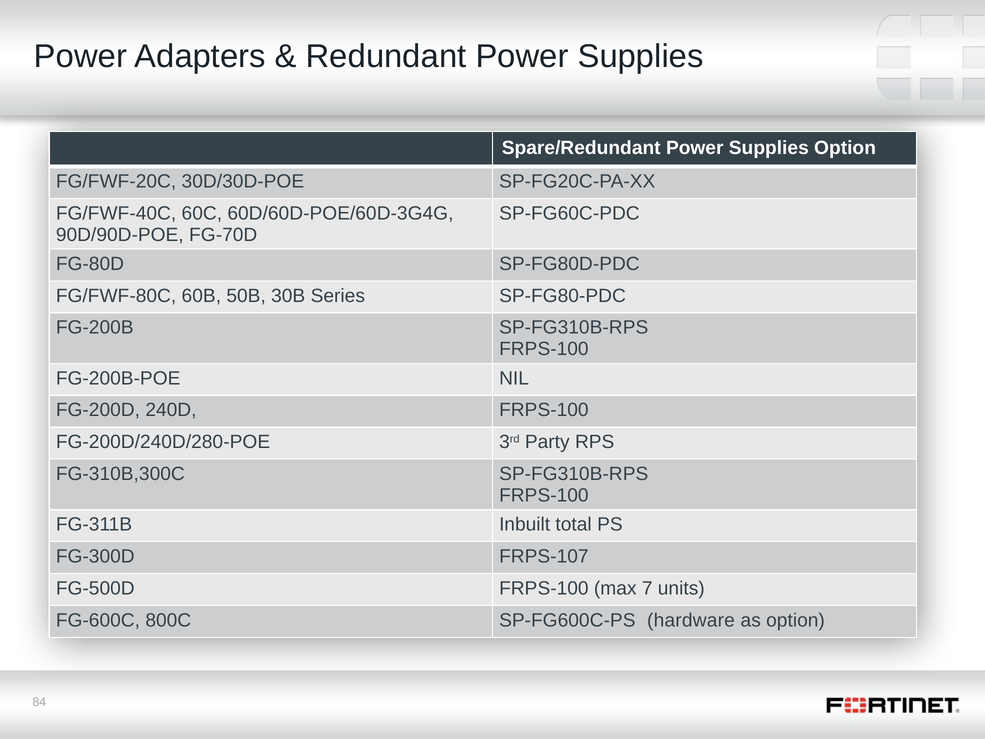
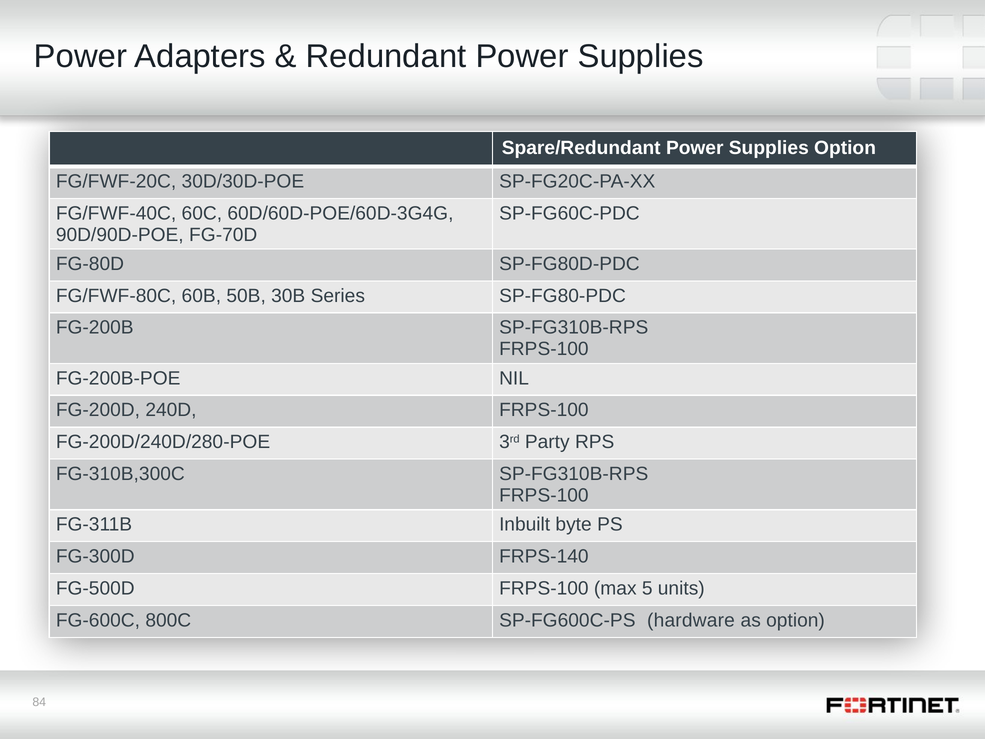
total: total -> byte
FRPS-107: FRPS-107 -> FRPS-140
7: 7 -> 5
